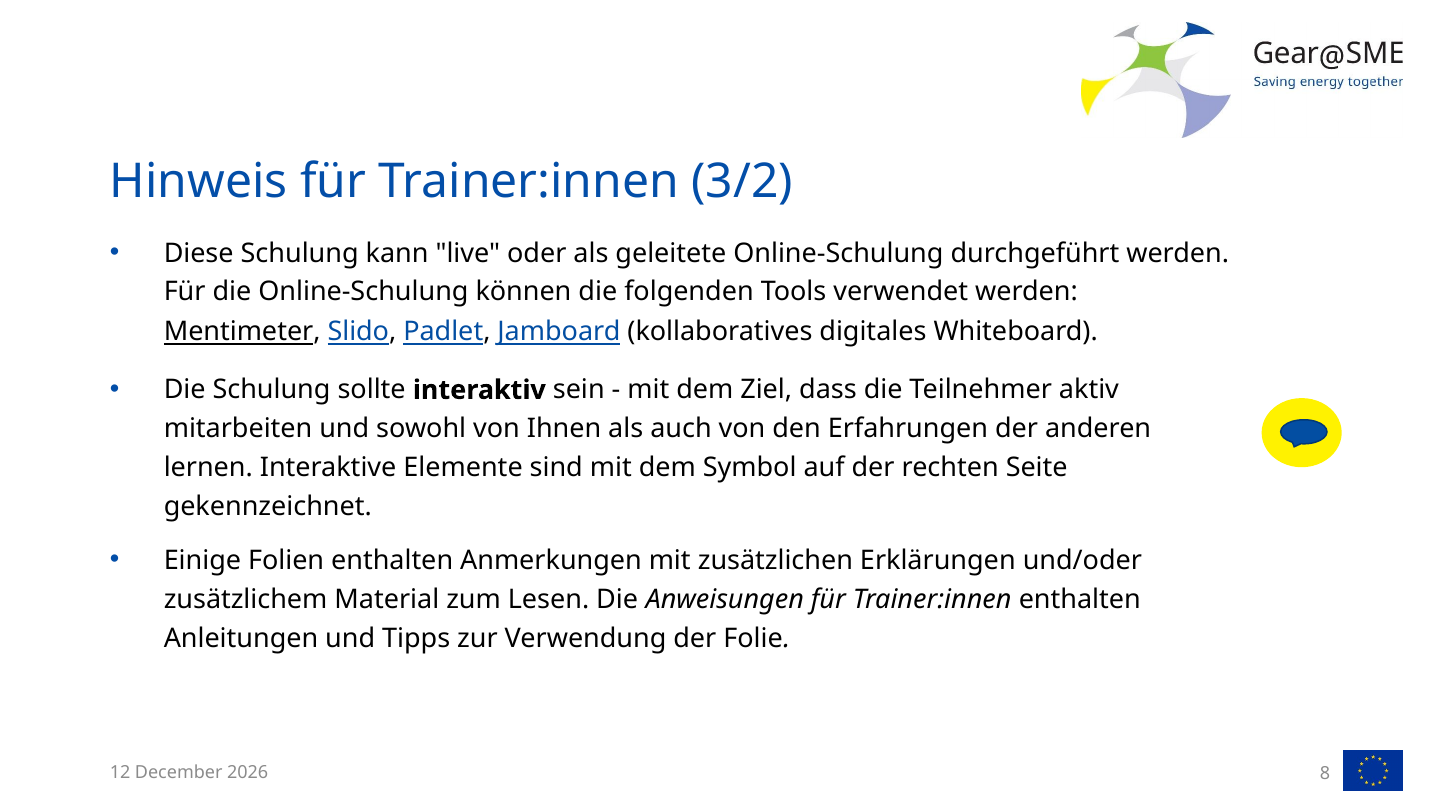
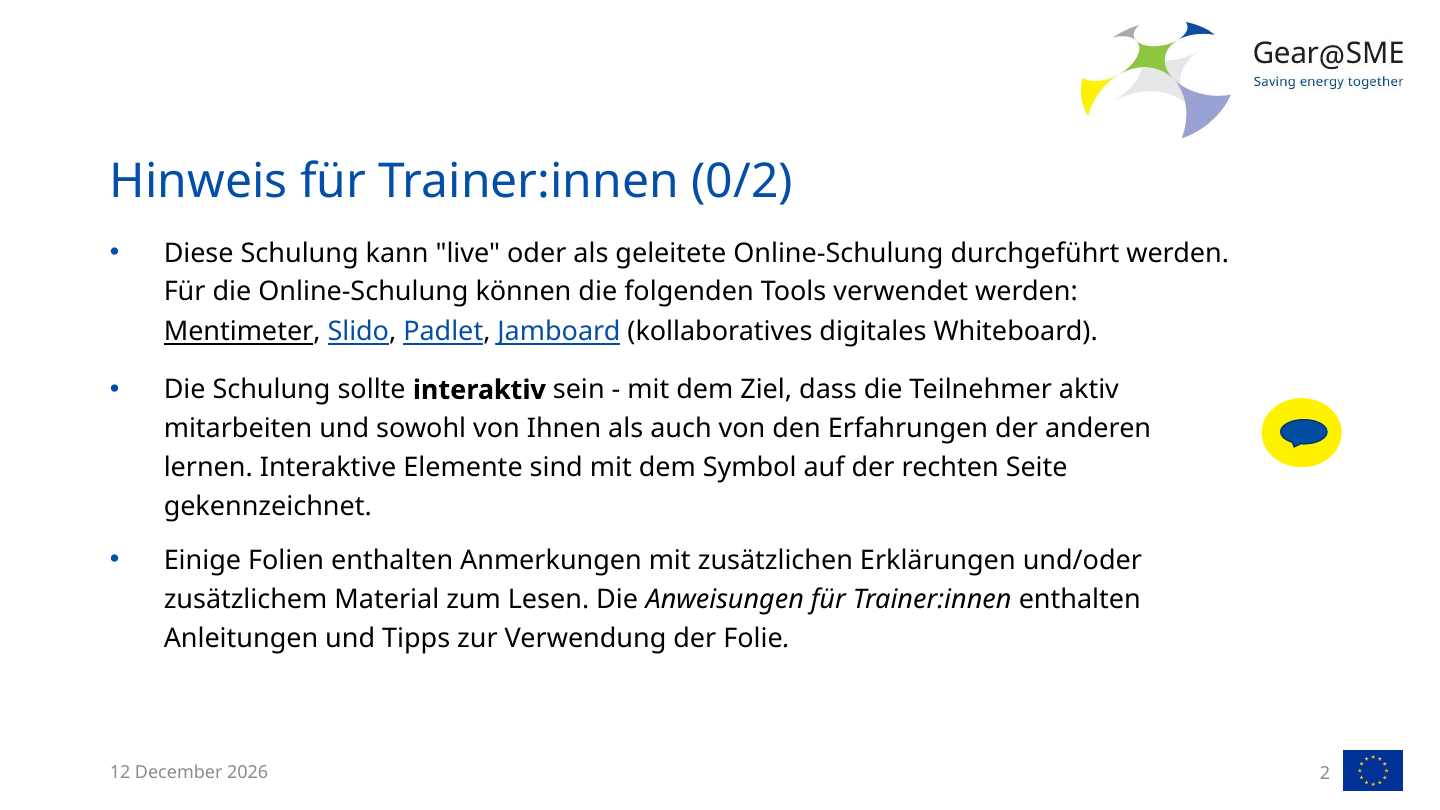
3/2: 3/2 -> 0/2
8: 8 -> 2
